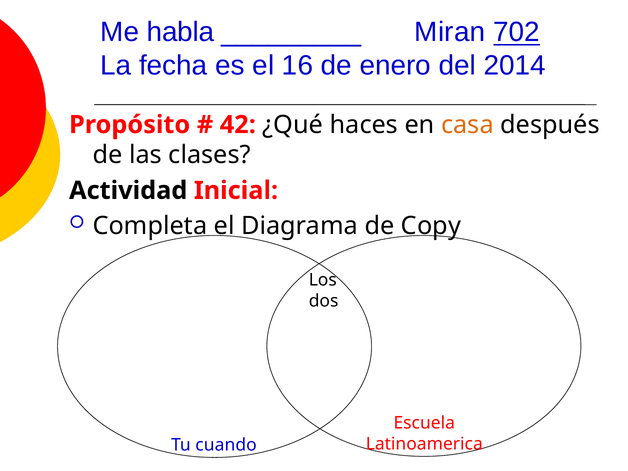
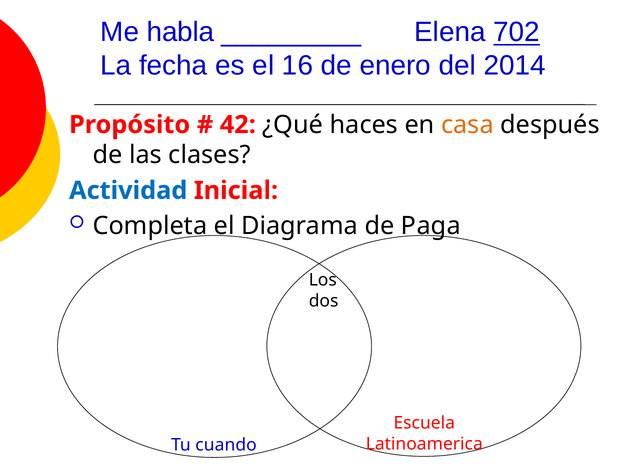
Miran: Miran -> Elena
Actividad colour: black -> blue
Copy: Copy -> Paga
